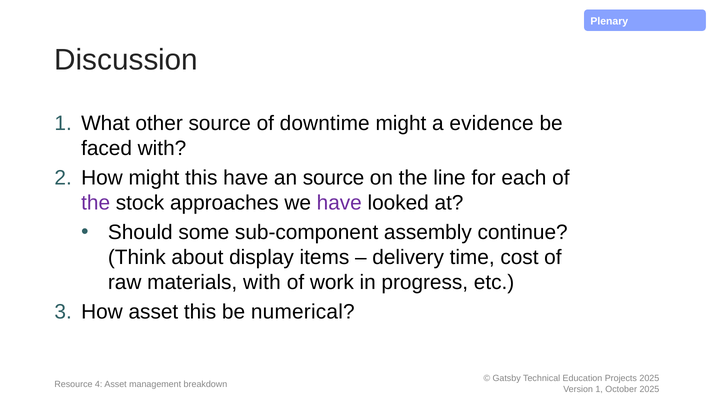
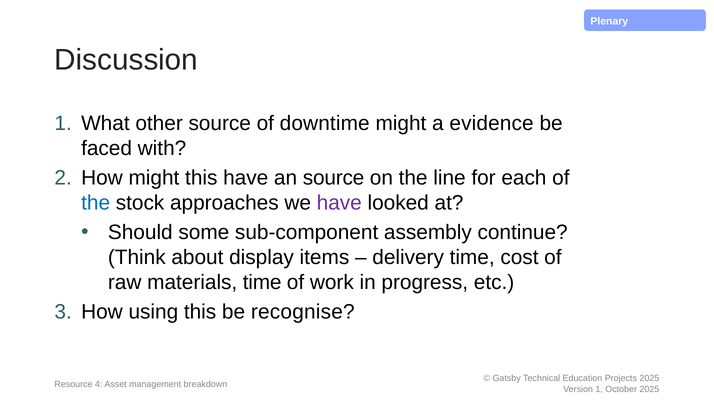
the at (96, 203) colour: purple -> blue
materials with: with -> time
How asset: asset -> using
numerical: numerical -> recognise
